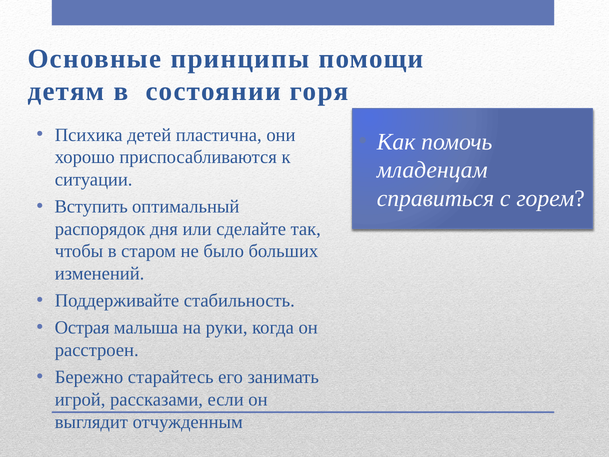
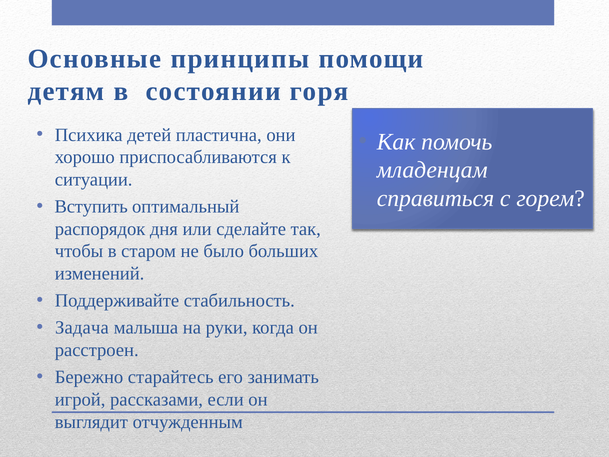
Острая: Острая -> Задача
